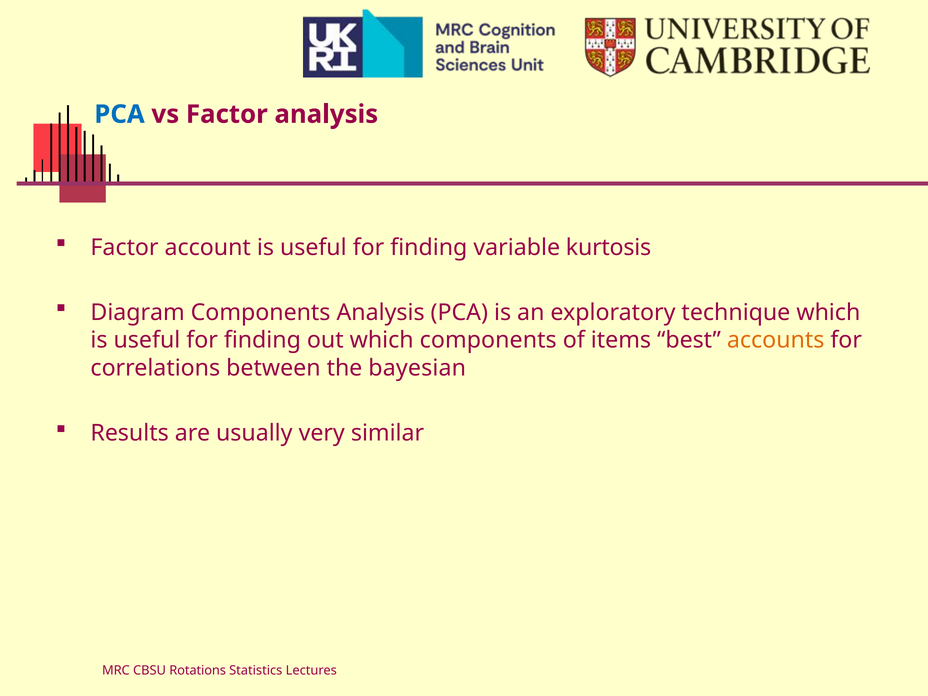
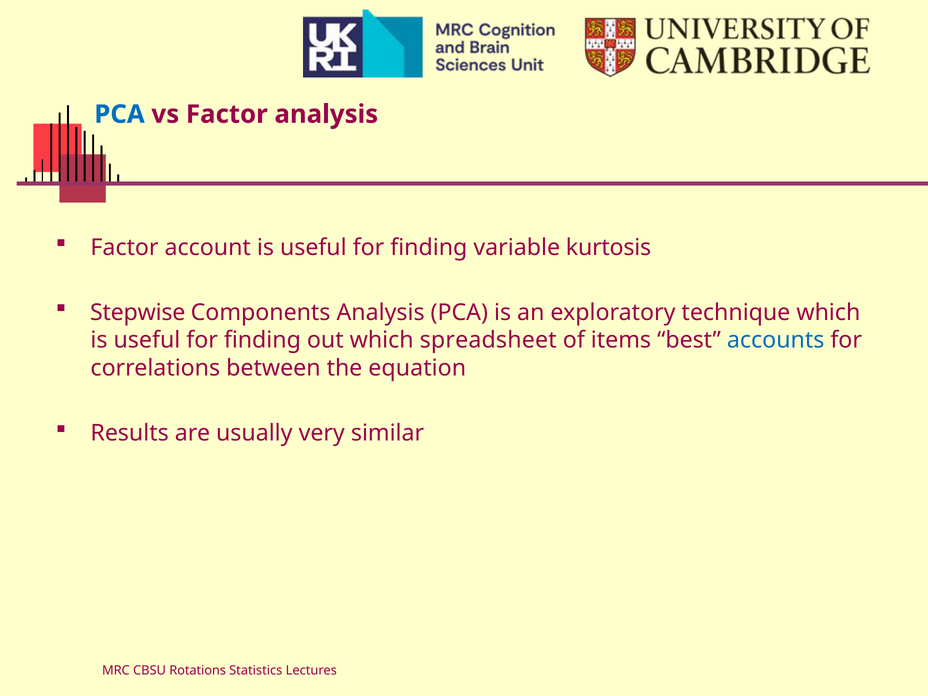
Diagram: Diagram -> Stepwise
which components: components -> spreadsheet
accounts colour: orange -> blue
bayesian: bayesian -> equation
